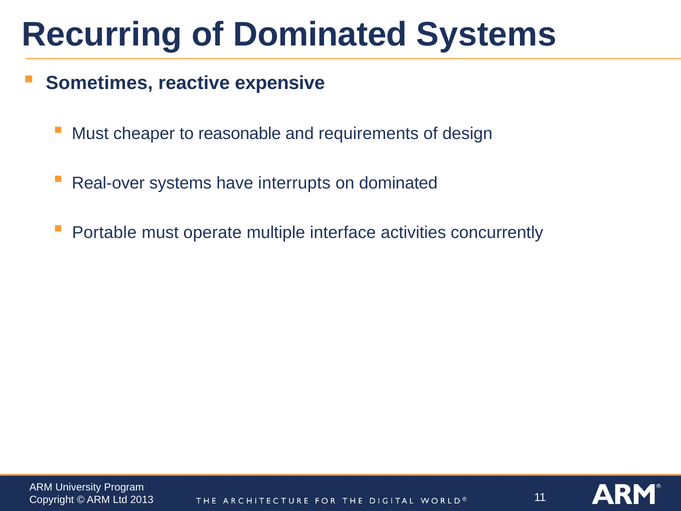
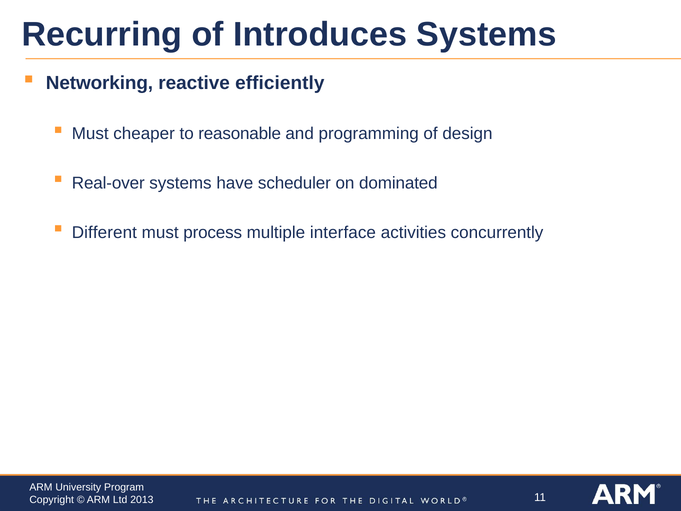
of Dominated: Dominated -> Introduces
Sometimes: Sometimes -> Networking
expensive: expensive -> efficiently
requirements: requirements -> programming
interrupts: interrupts -> scheduler
Portable: Portable -> Different
operate: operate -> process
